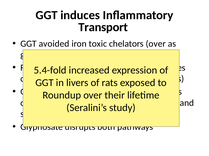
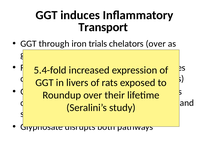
avoided: avoided -> through
toxic: toxic -> trials
